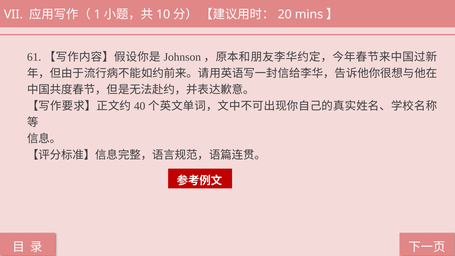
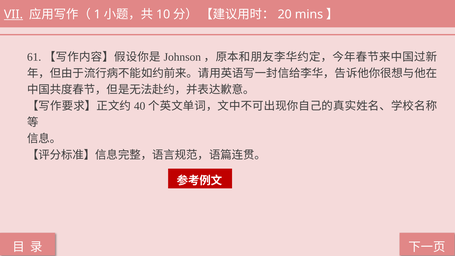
VII underline: none -> present
